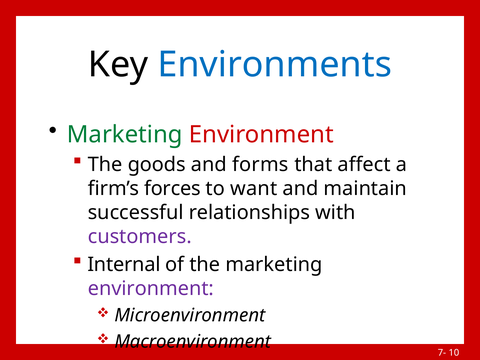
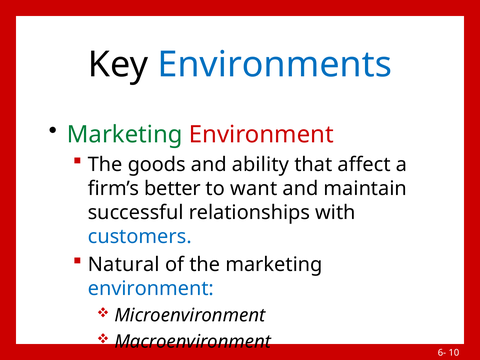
forms: forms -> ability
forces: forces -> better
customers colour: purple -> blue
Internal: Internal -> Natural
environment at (151, 289) colour: purple -> blue
7-: 7- -> 6-
